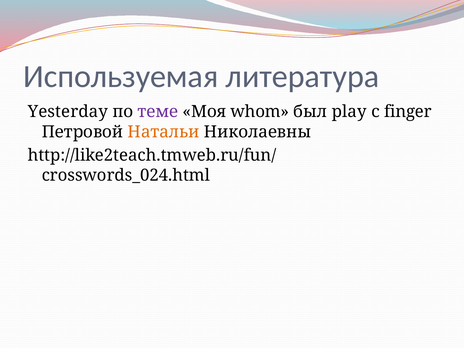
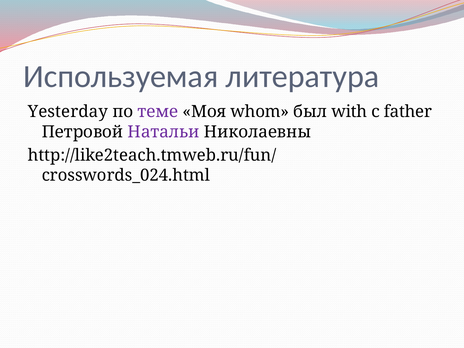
play: play -> with
finger: finger -> father
Натальи colour: orange -> purple
